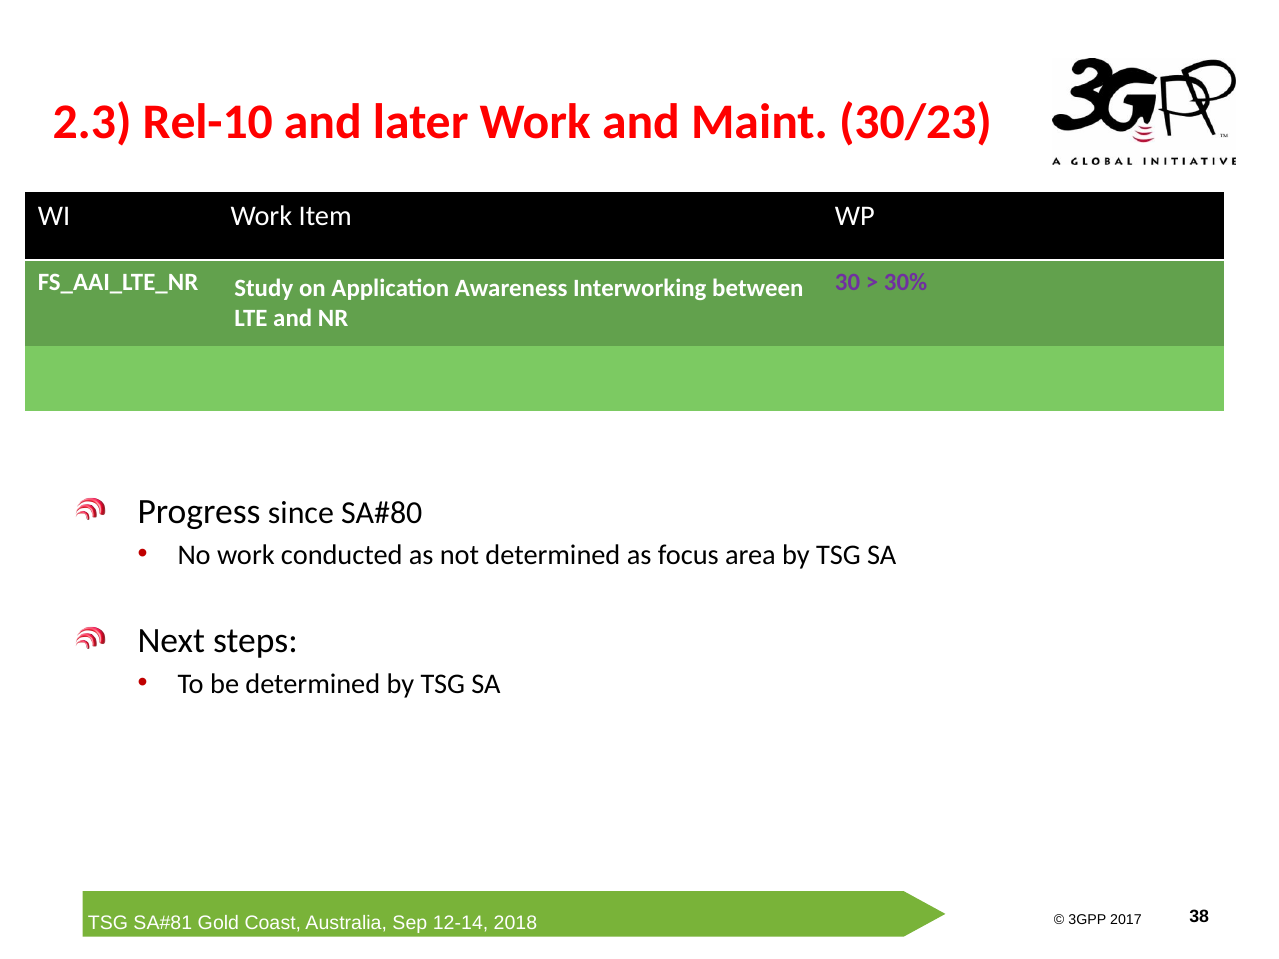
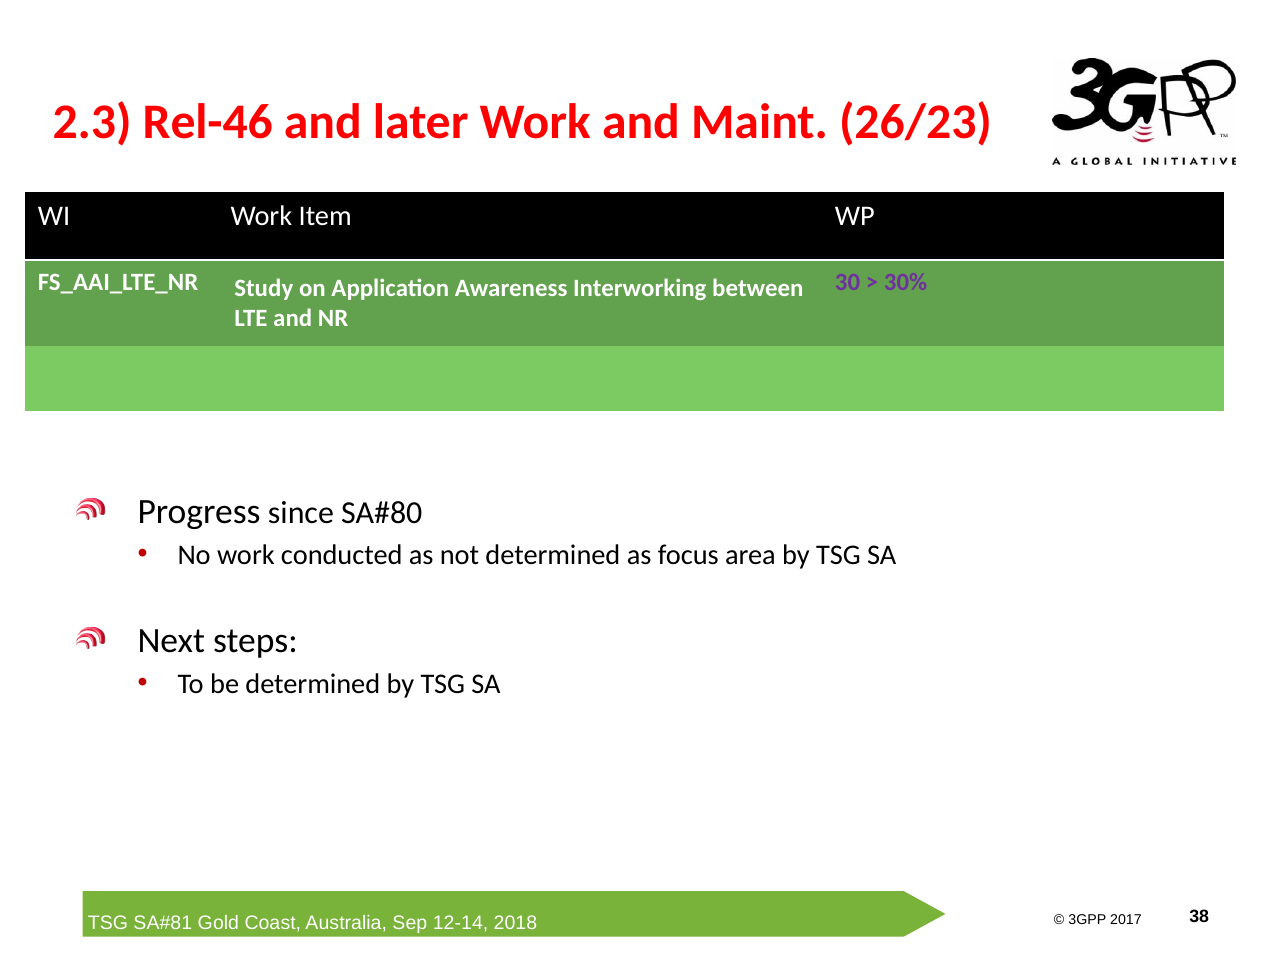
Rel-10: Rel-10 -> Rel-46
30/23: 30/23 -> 26/23
